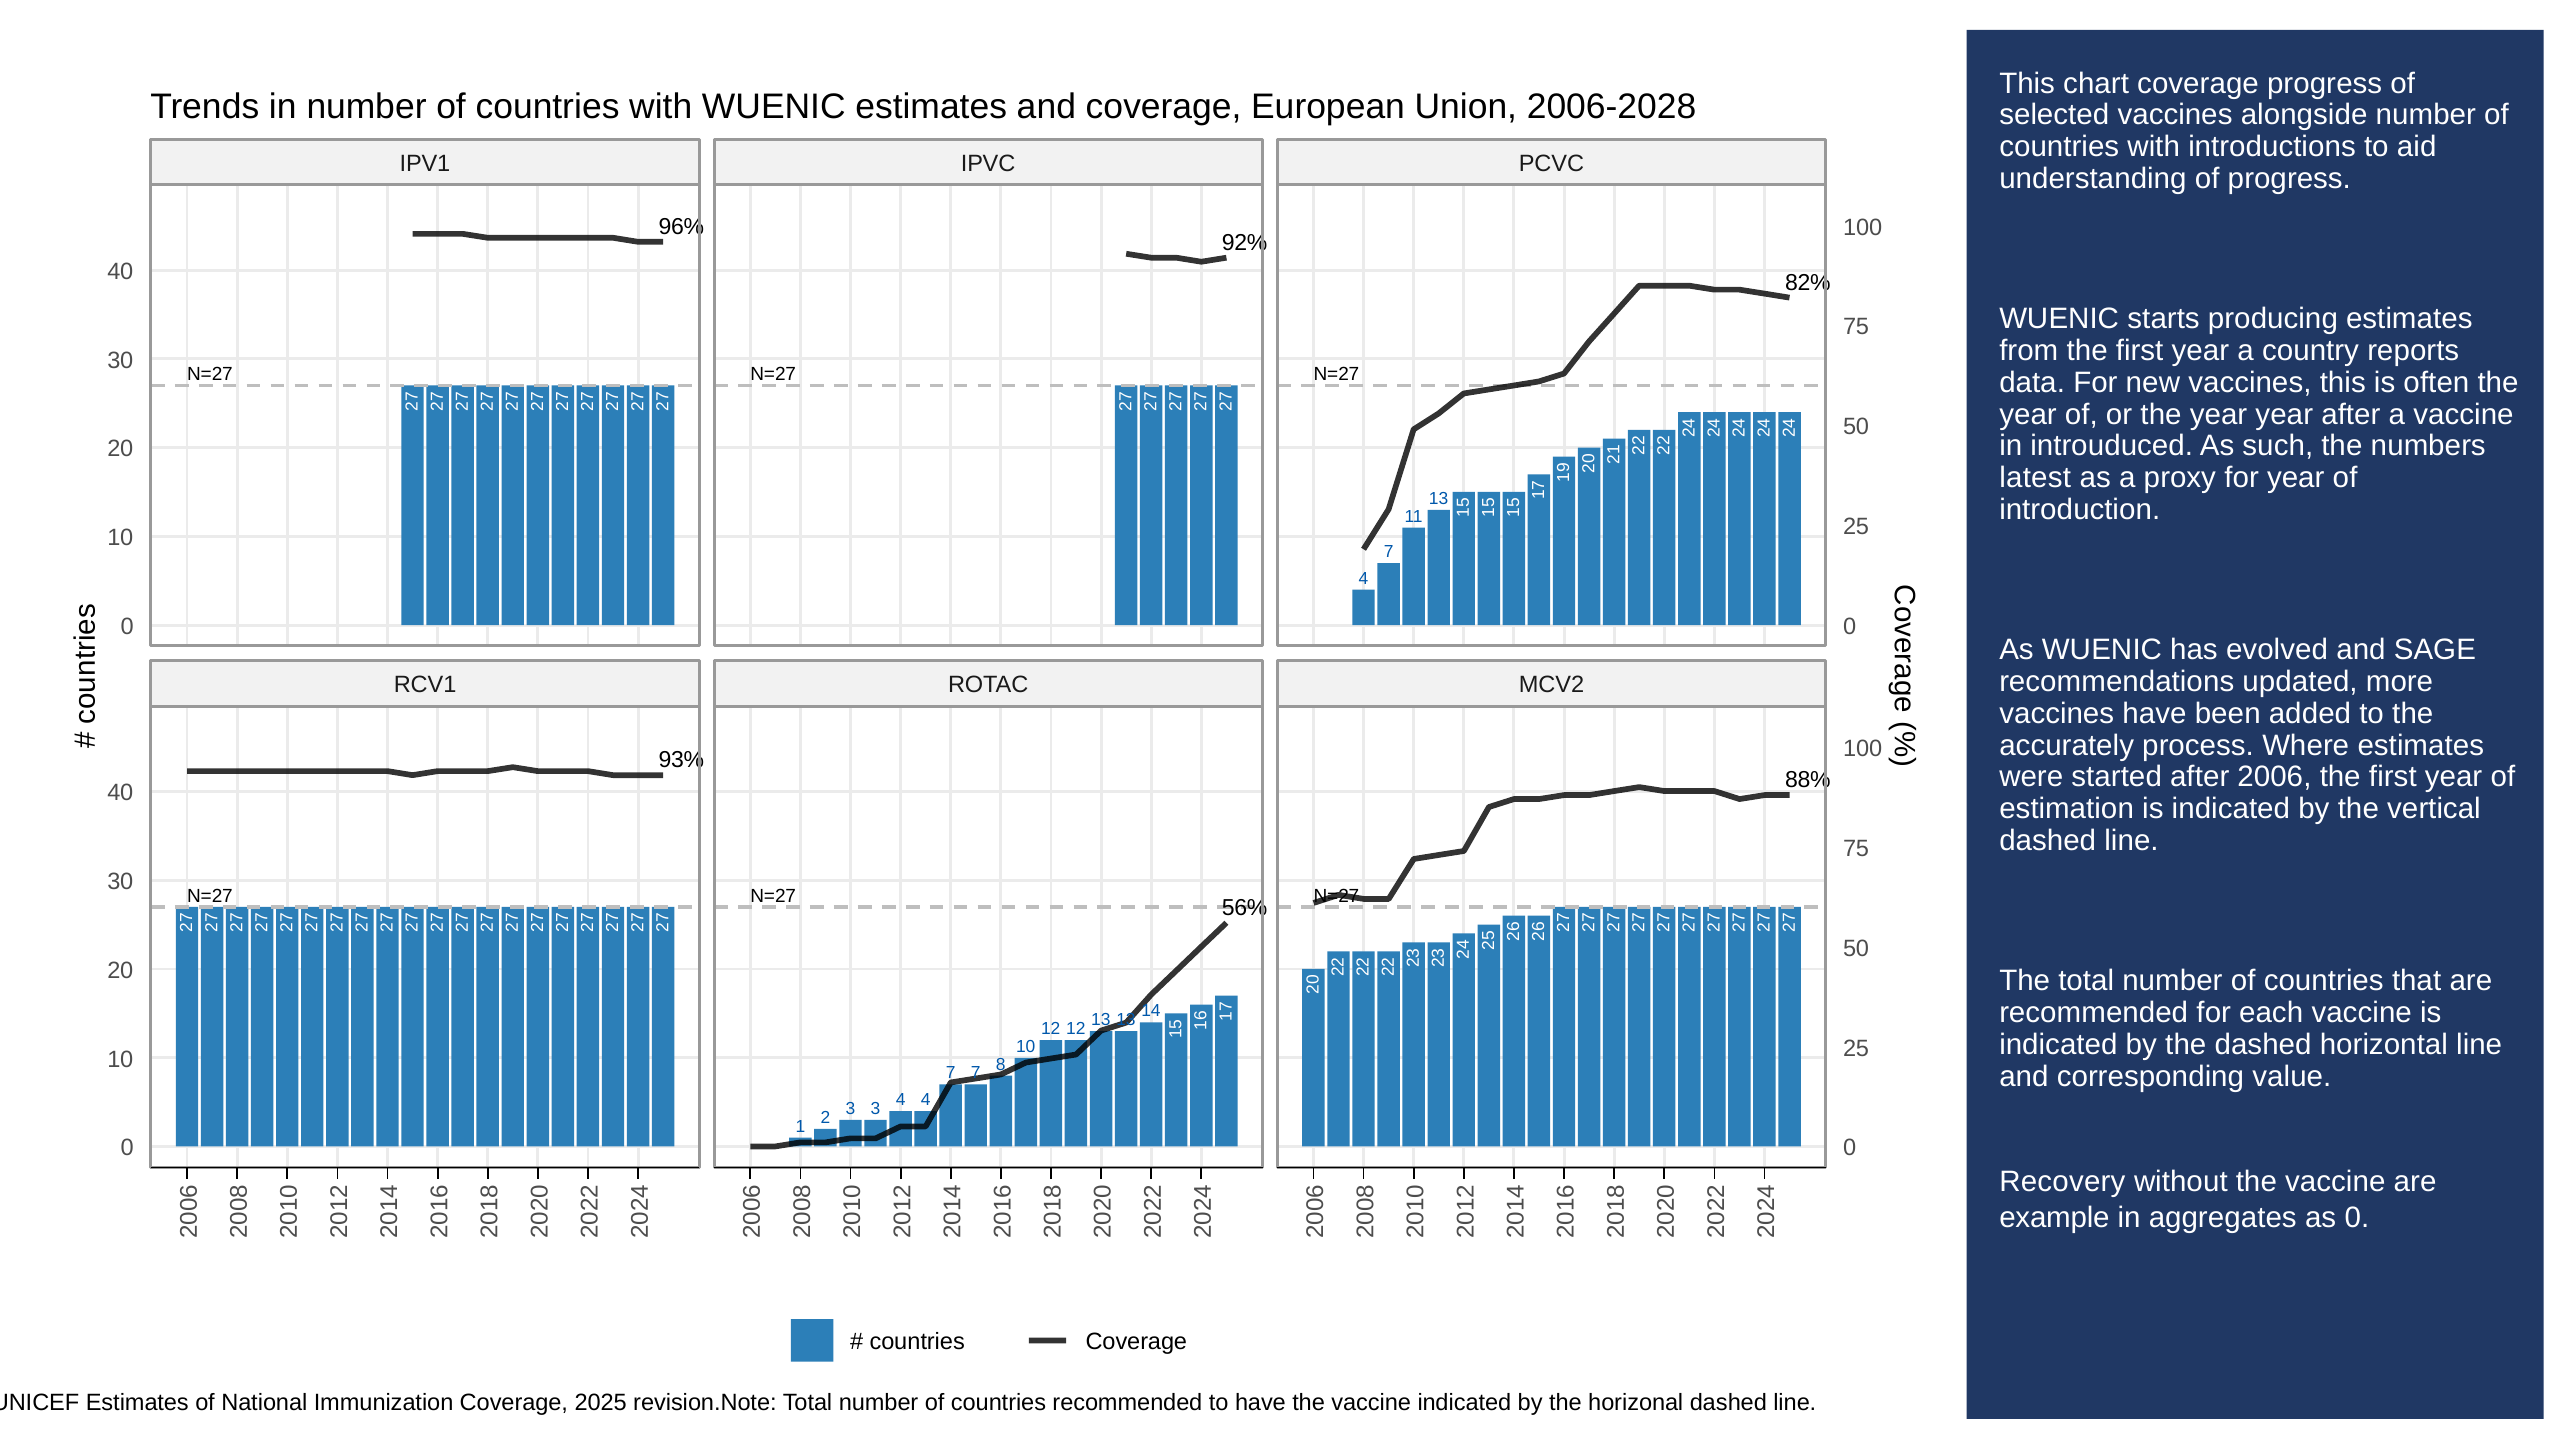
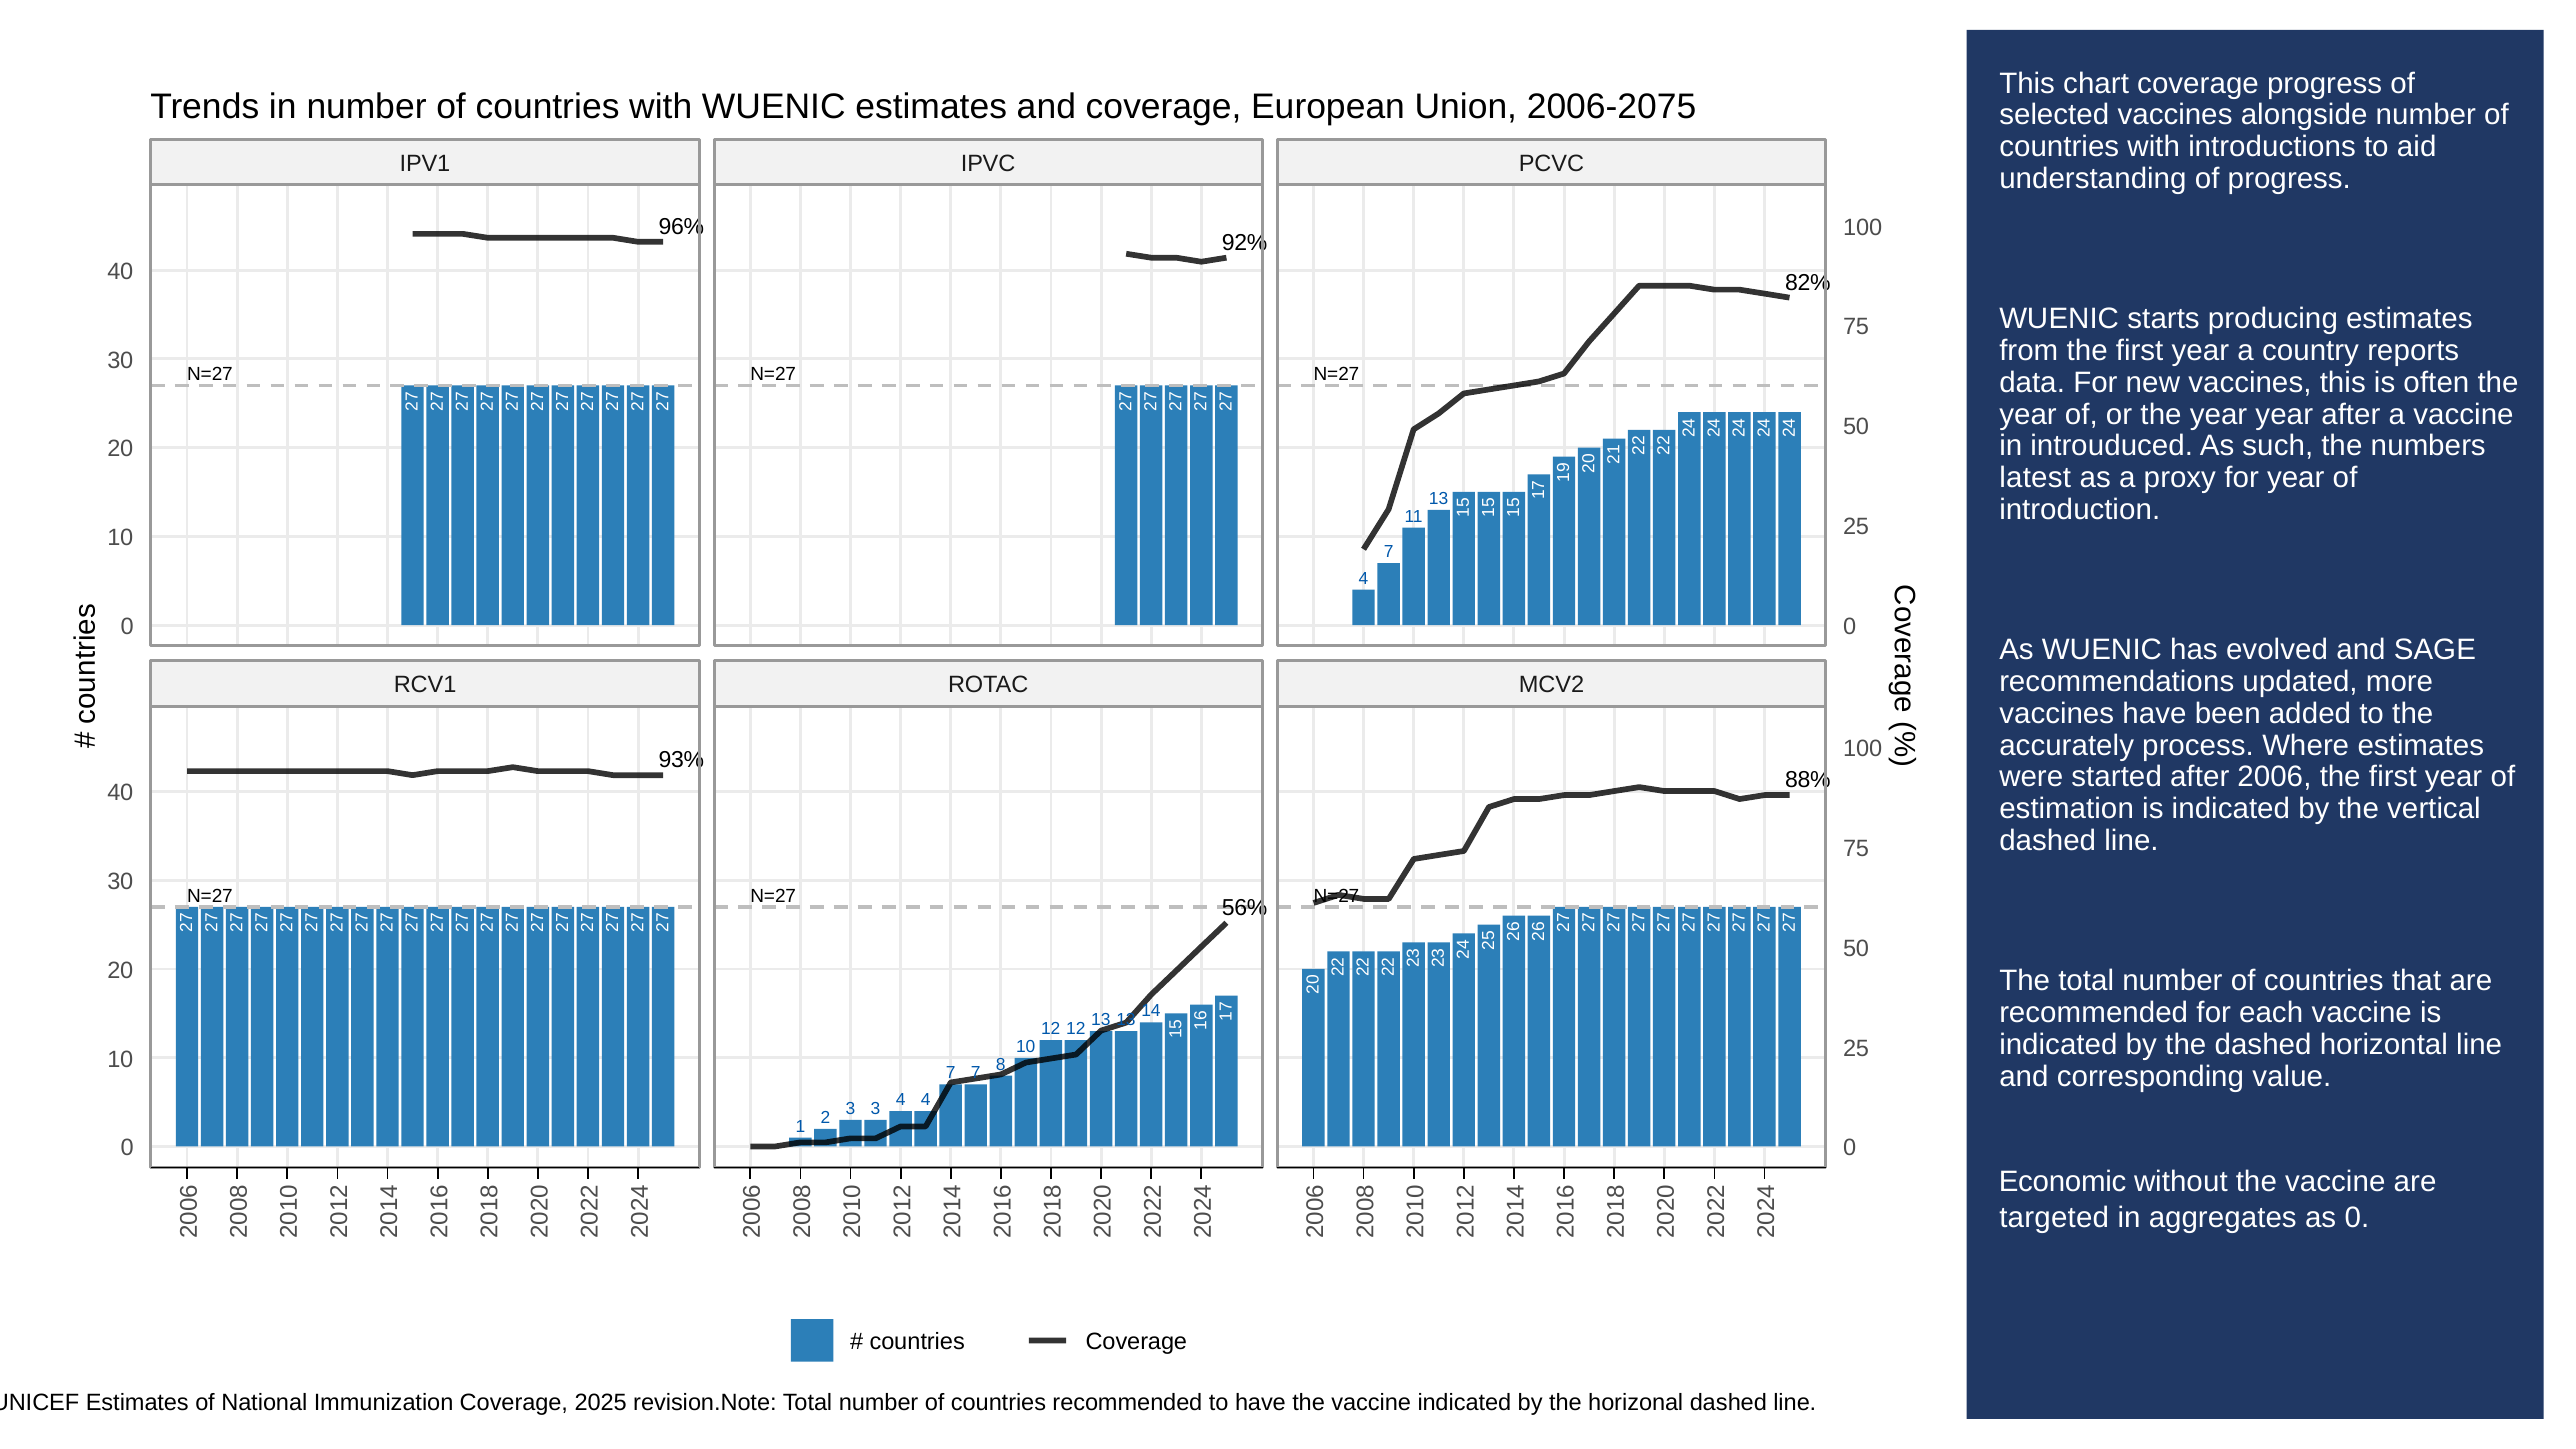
2006-2028: 2006-2028 -> 2006-2075
Recovery: Recovery -> Economic
example: example -> targeted
